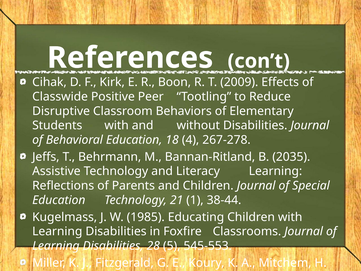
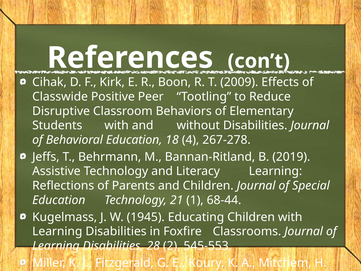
2035: 2035 -> 2019
38-44: 38-44 -> 68-44
1985: 1985 -> 1945
5: 5 -> 2
